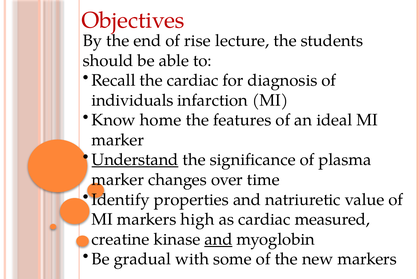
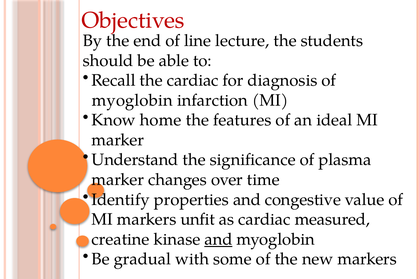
rise: rise -> line
individuals at (132, 100): individuals -> myoglobin
Understand underline: present -> none
natriuretic: natriuretic -> congestive
high: high -> unfit
